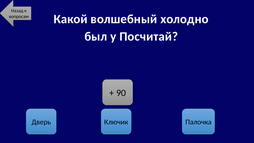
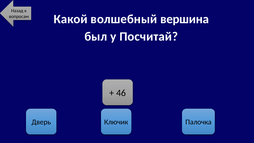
холодно: холодно -> вершина
90: 90 -> 46
